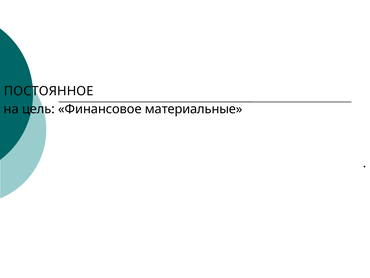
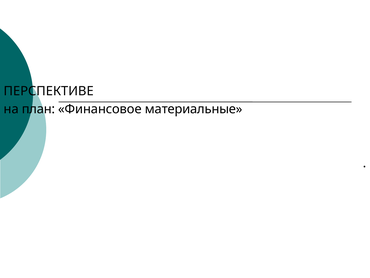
ПОСТОЯННОЕ: ПОСТОЯННОЕ -> ПЕРСПЕКТИВЕ
цель: цель -> план
